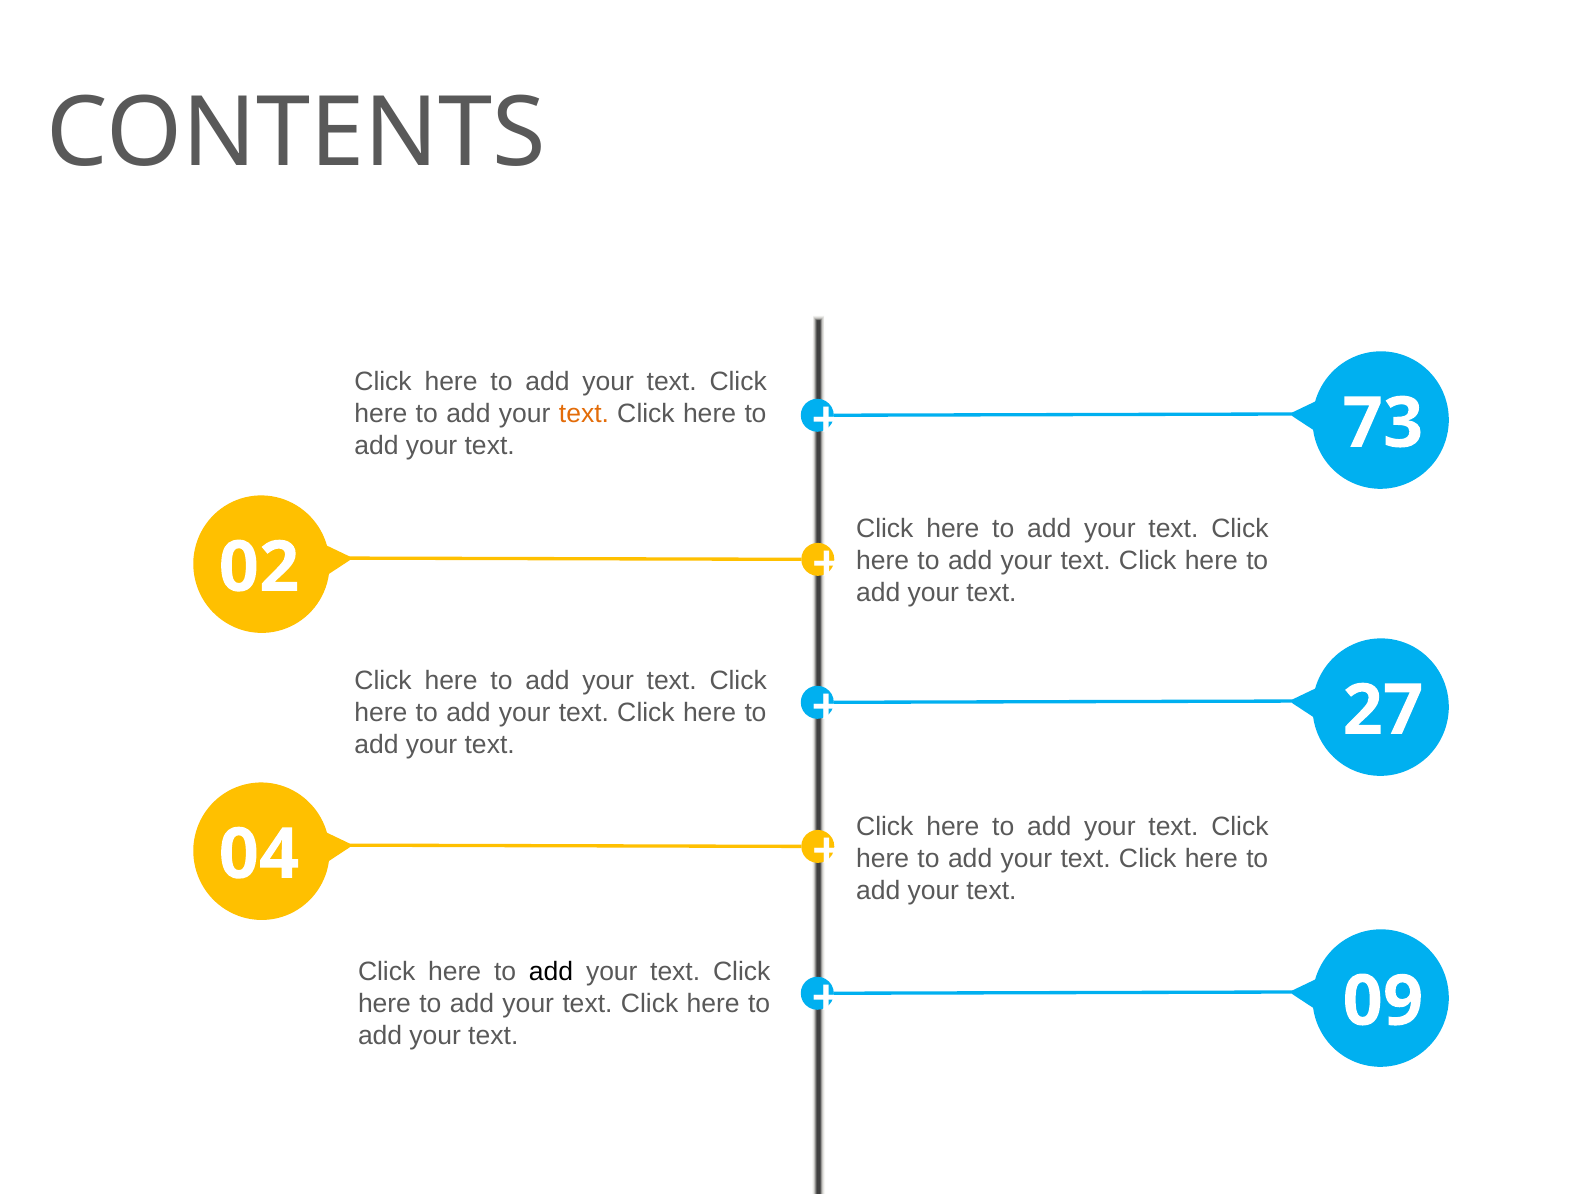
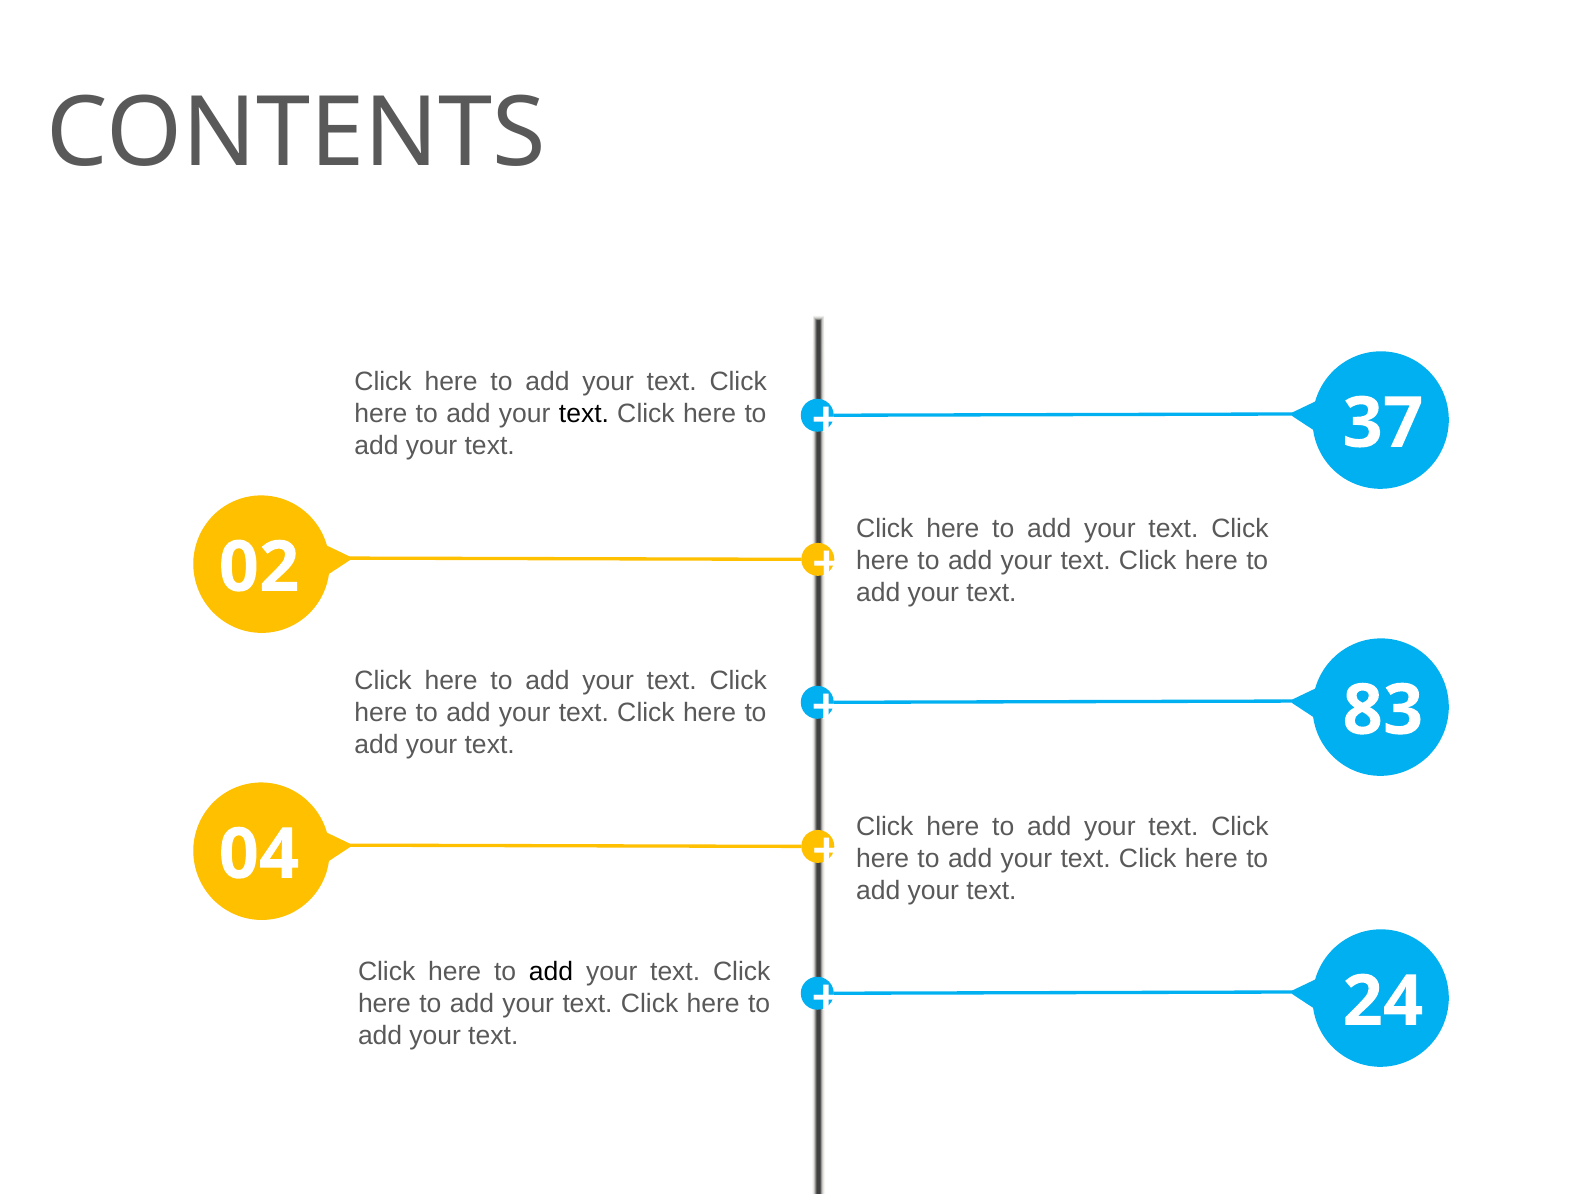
73: 73 -> 37
text at (584, 414) colour: orange -> black
27: 27 -> 83
09: 09 -> 24
